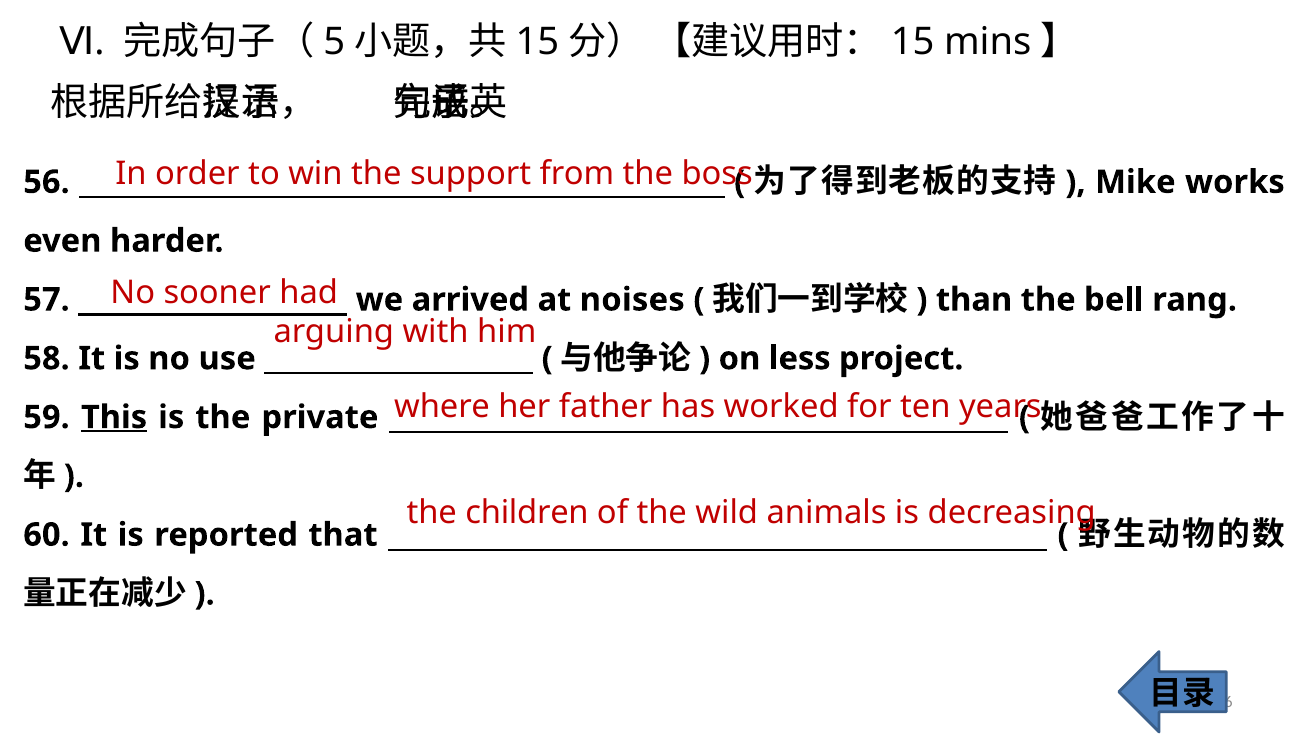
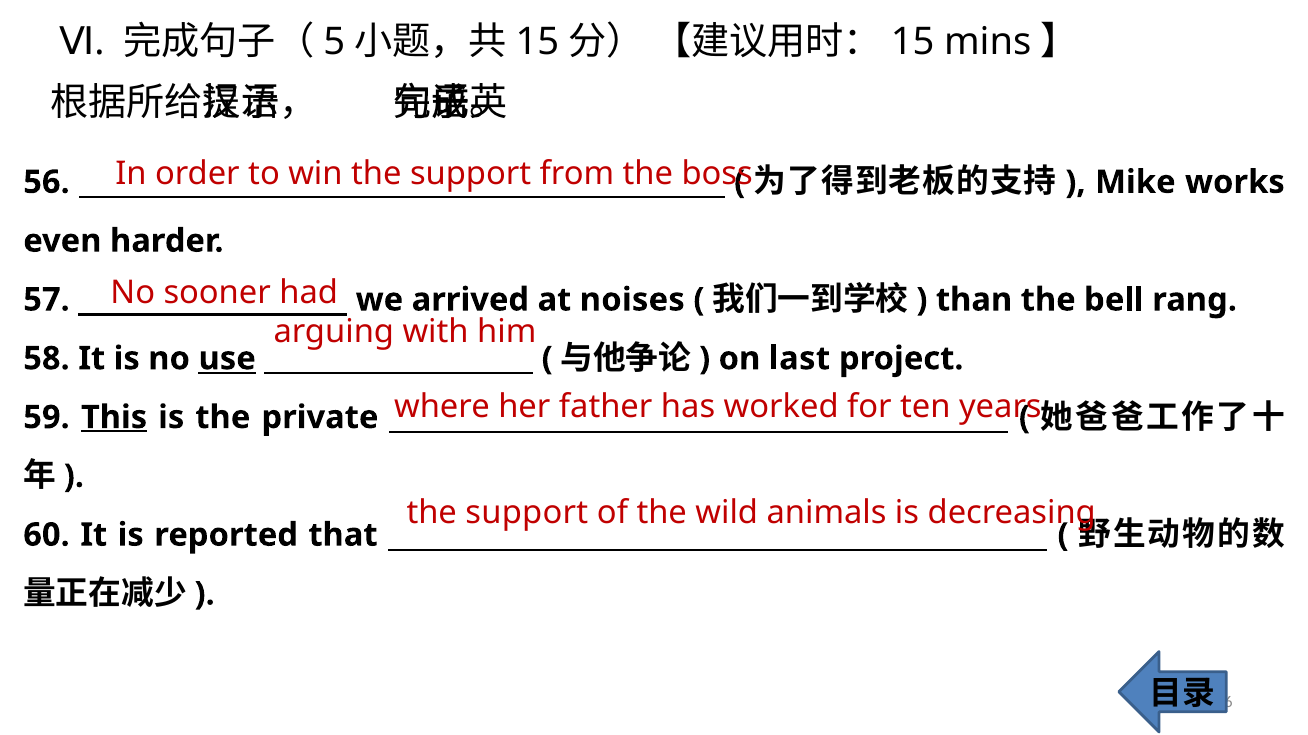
use underline: none -> present
less: less -> last
children at (527, 513): children -> support
